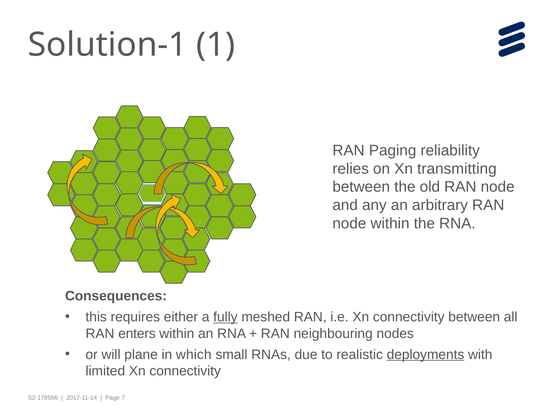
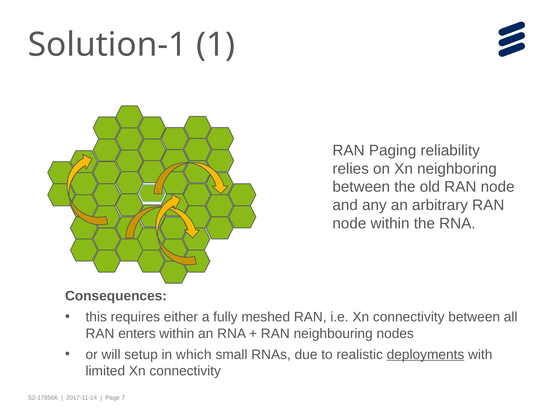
transmitting: transmitting -> neighboring
fully underline: present -> none
plane: plane -> setup
